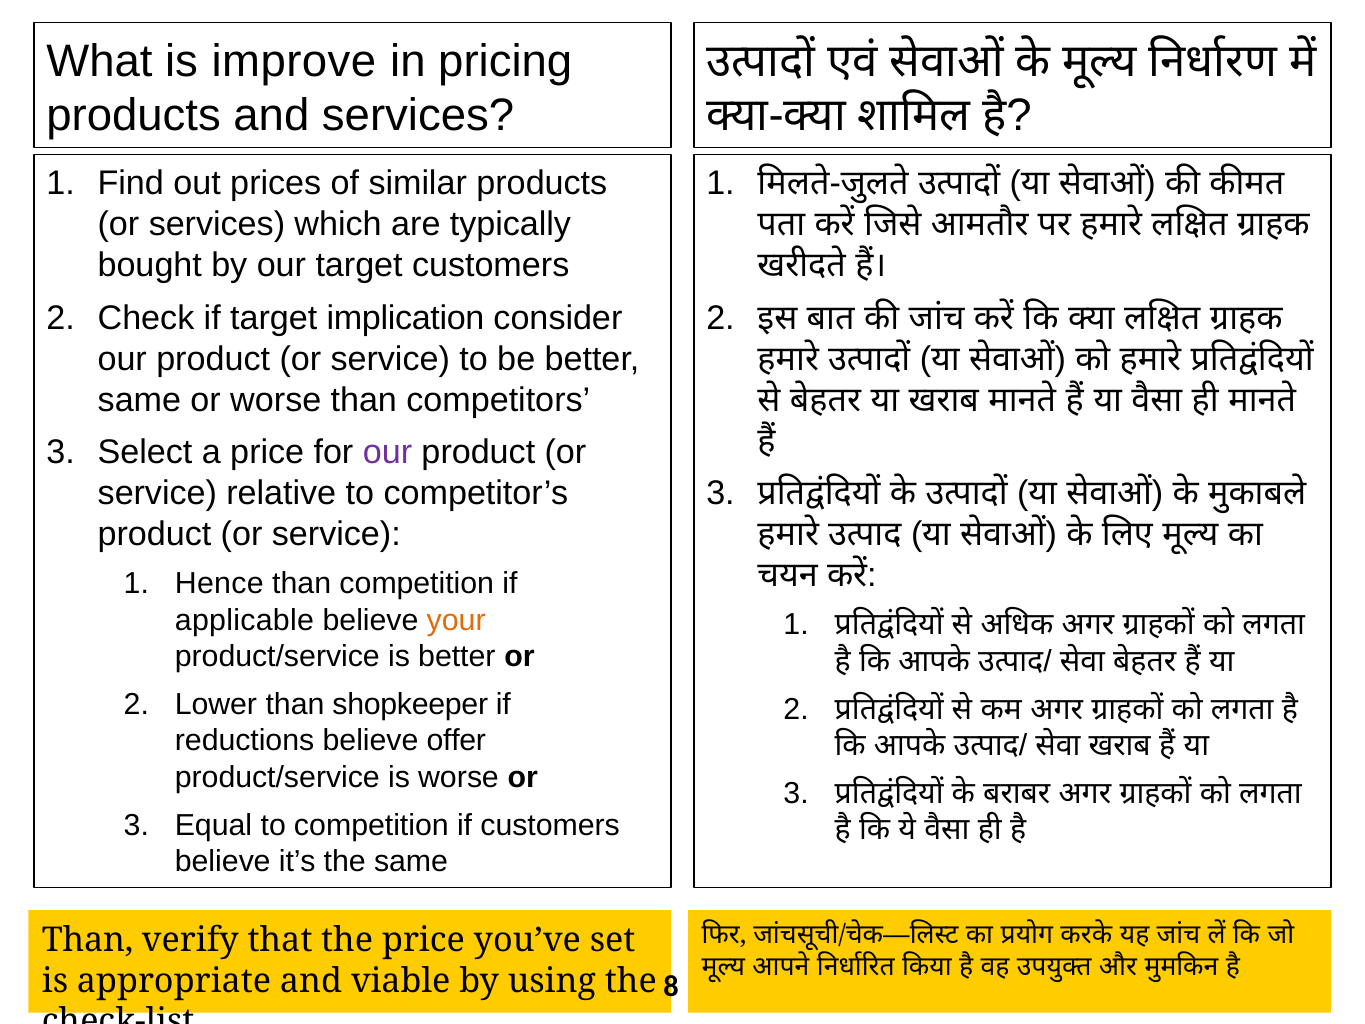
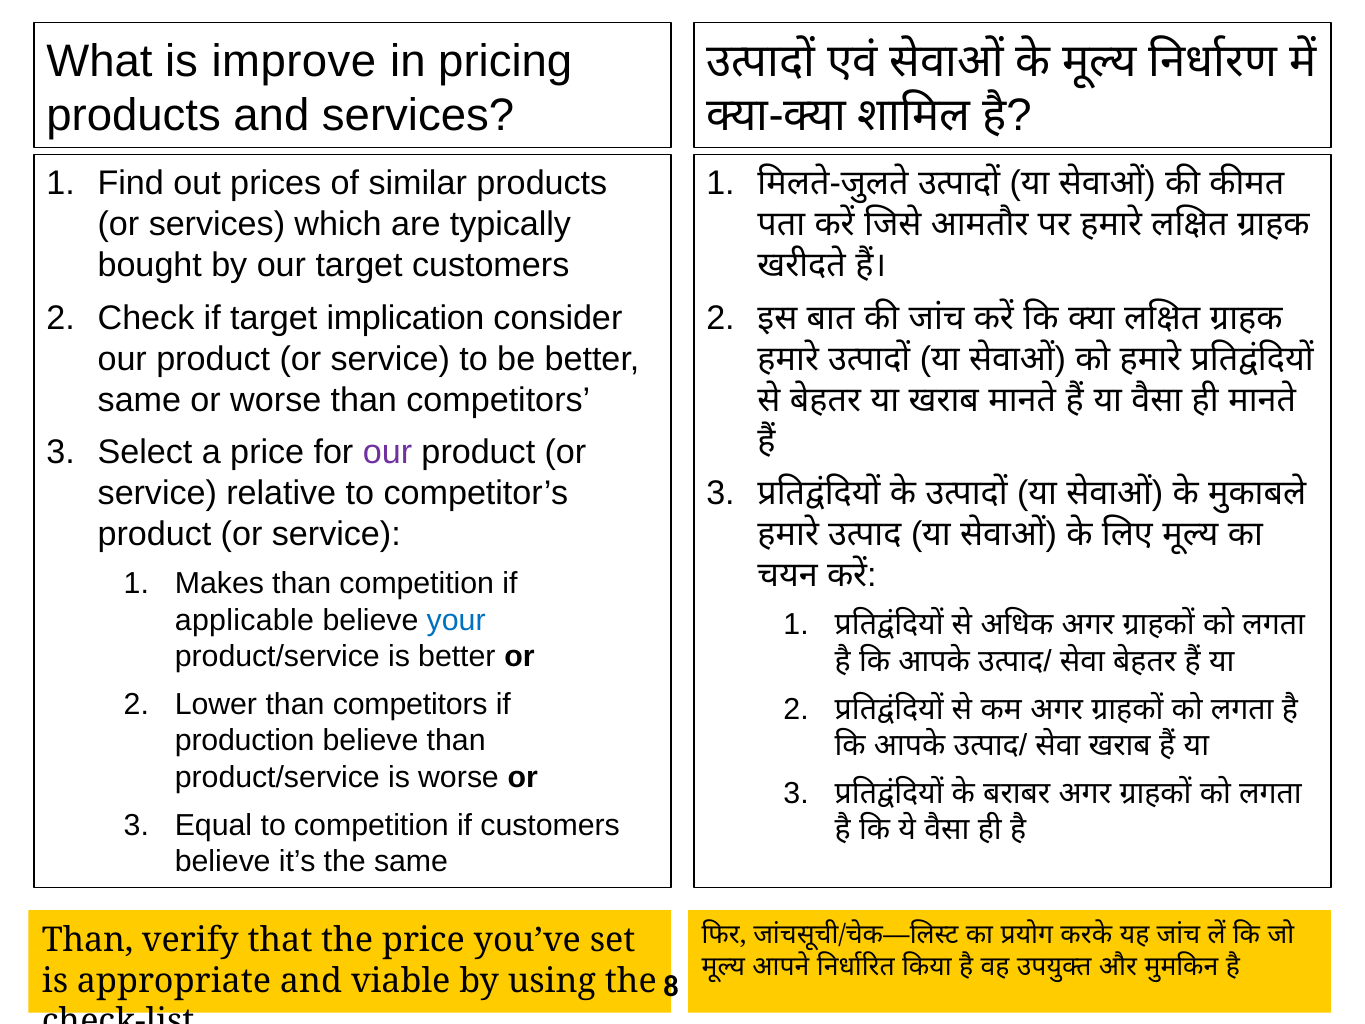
Hence: Hence -> Makes
your colour: orange -> blue
Lower than shopkeeper: shopkeeper -> competitors
reductions: reductions -> production
believe offer: offer -> than
